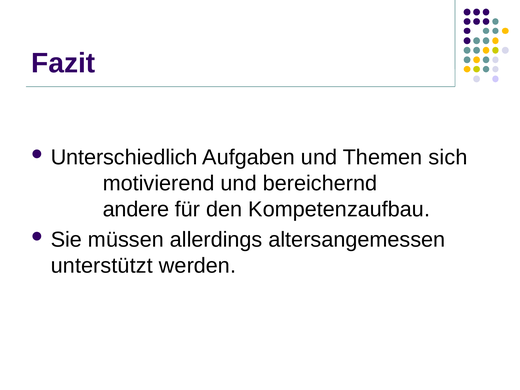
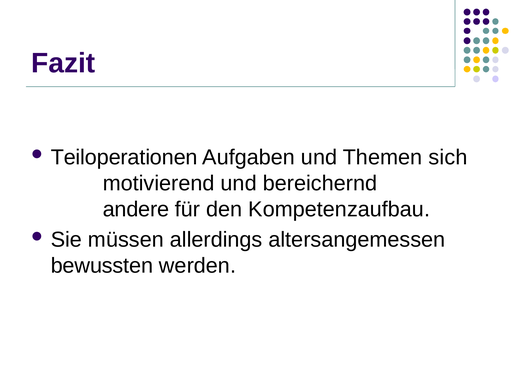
Unterschiedlich: Unterschiedlich -> Teiloperationen
unterstützt: unterstützt -> bewussten
